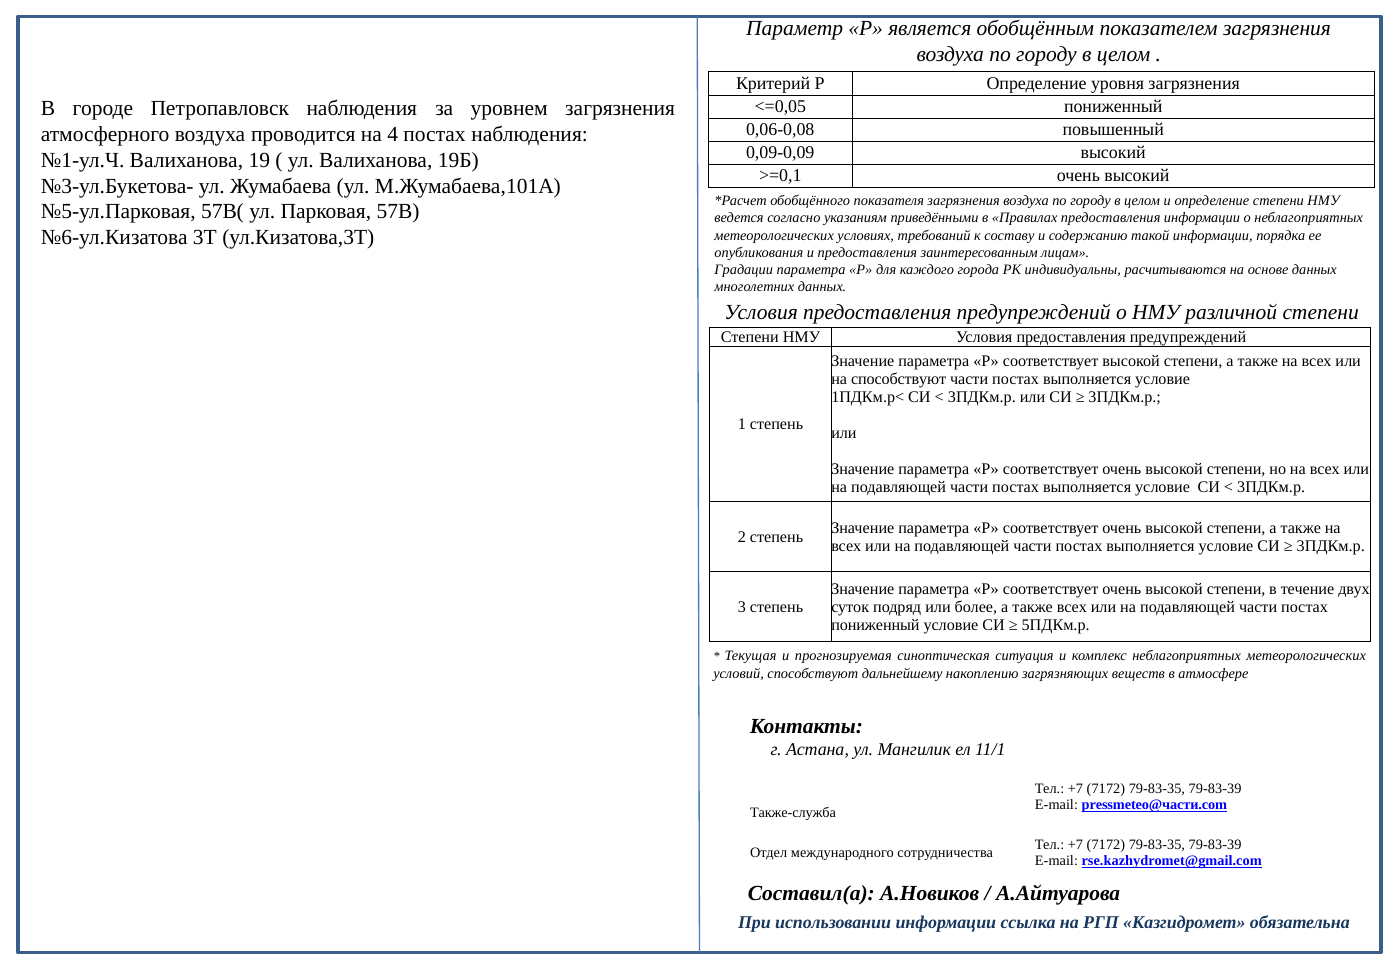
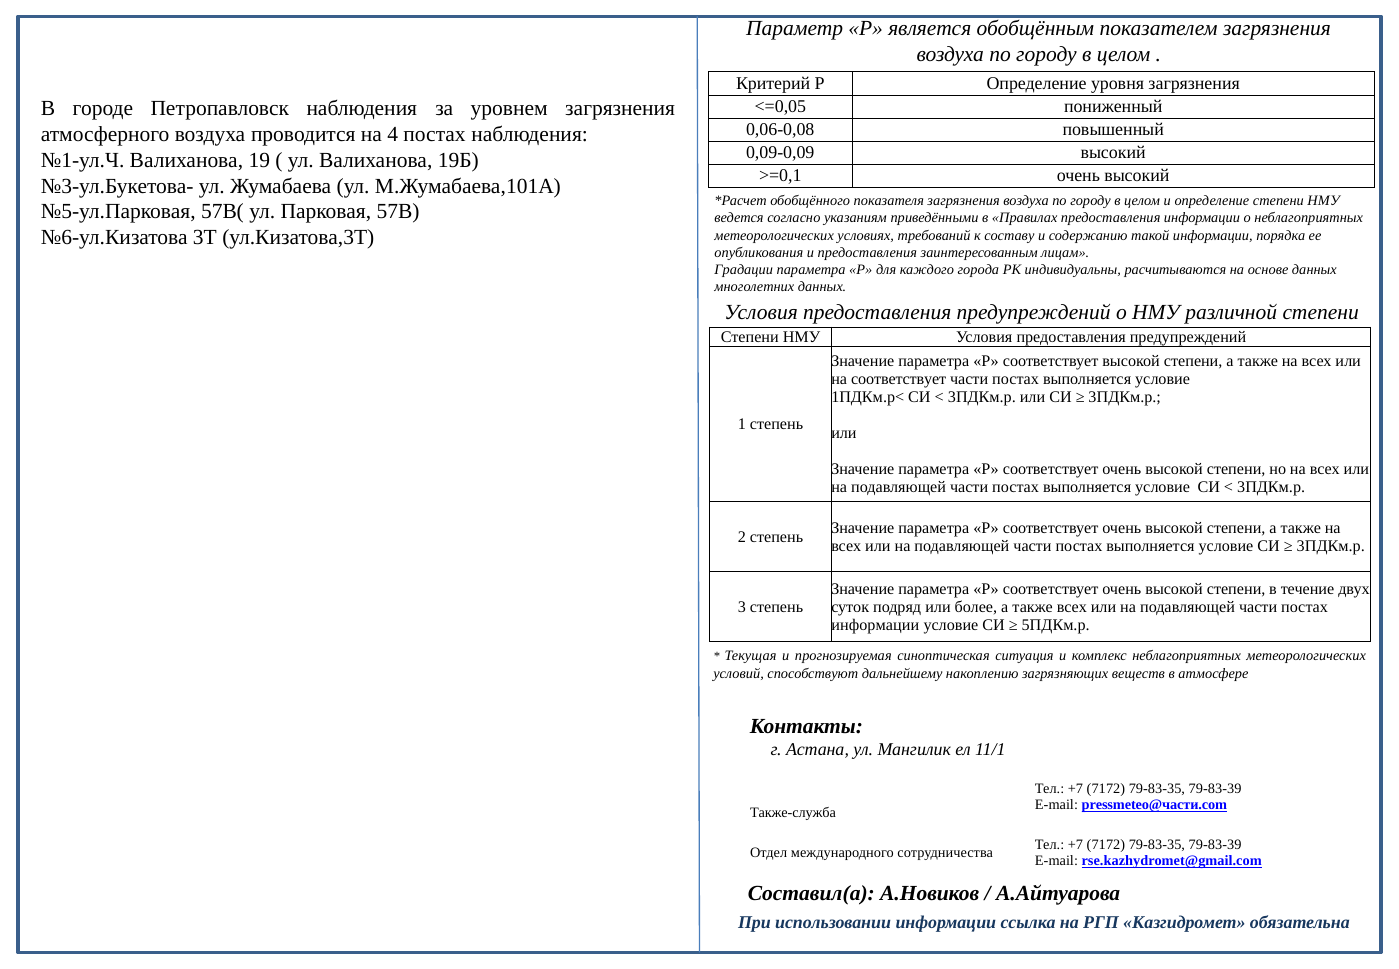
на способствуют: способствуют -> соответствует
пониженный at (875, 625): пониженный -> информации
